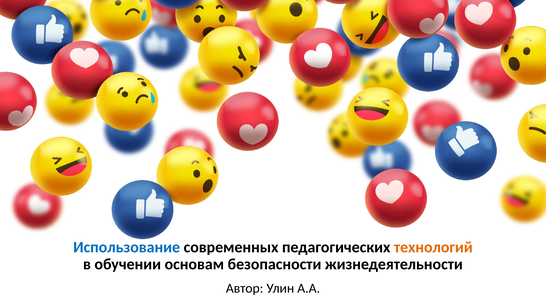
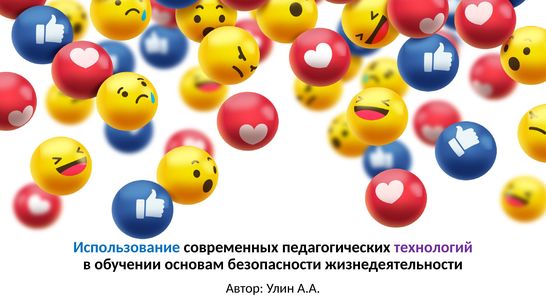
технологий colour: orange -> purple
